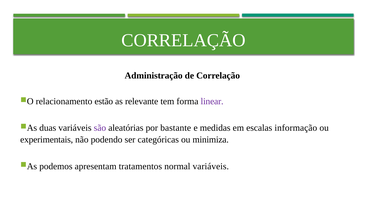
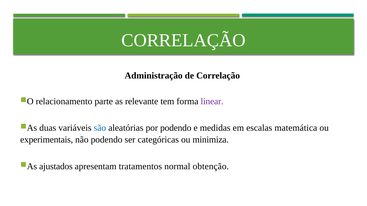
estão: estão -> parte
são colour: purple -> blue
por bastante: bastante -> podendo
informação: informação -> matemática
podemos: podemos -> ajustados
normal variáveis: variáveis -> obtenção
